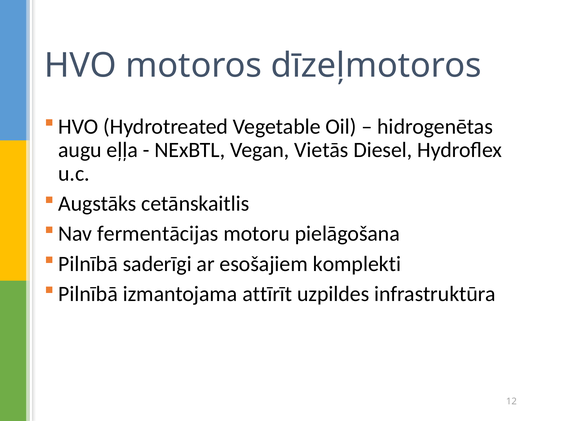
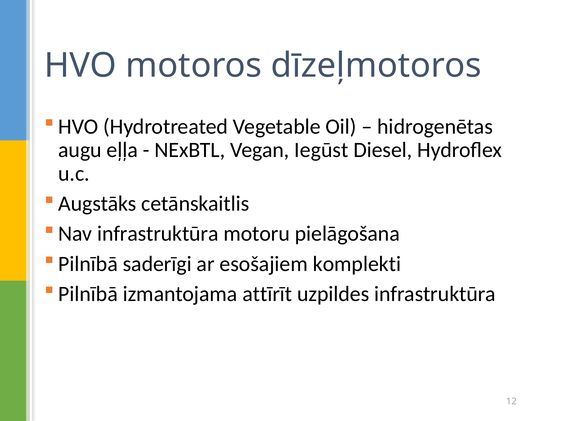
Vietās: Vietās -> Iegūst
Nav fermentācijas: fermentācijas -> infrastruktūra
